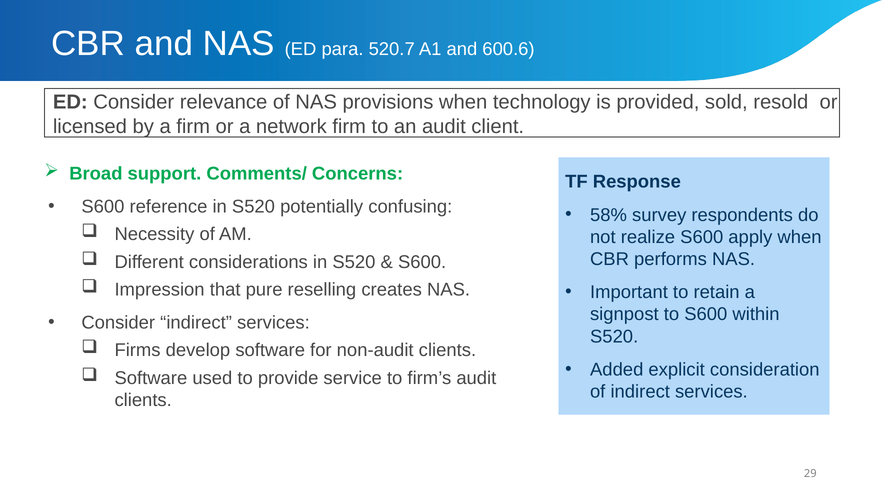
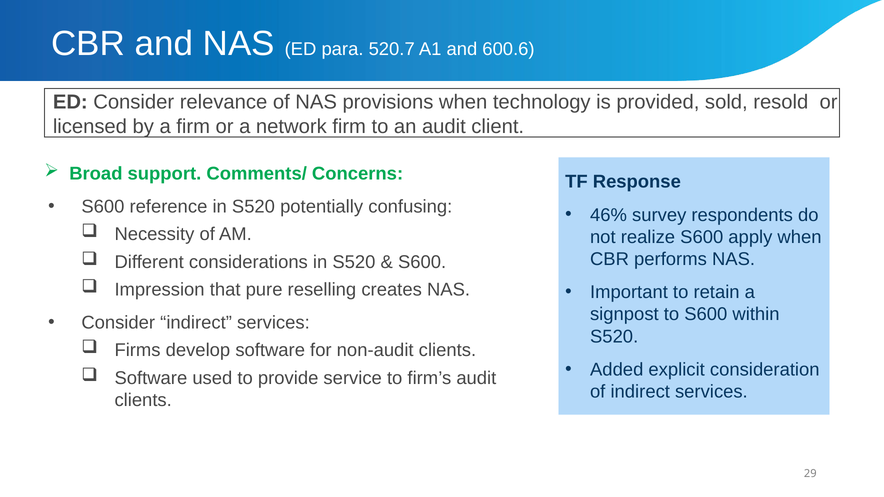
58%: 58% -> 46%
